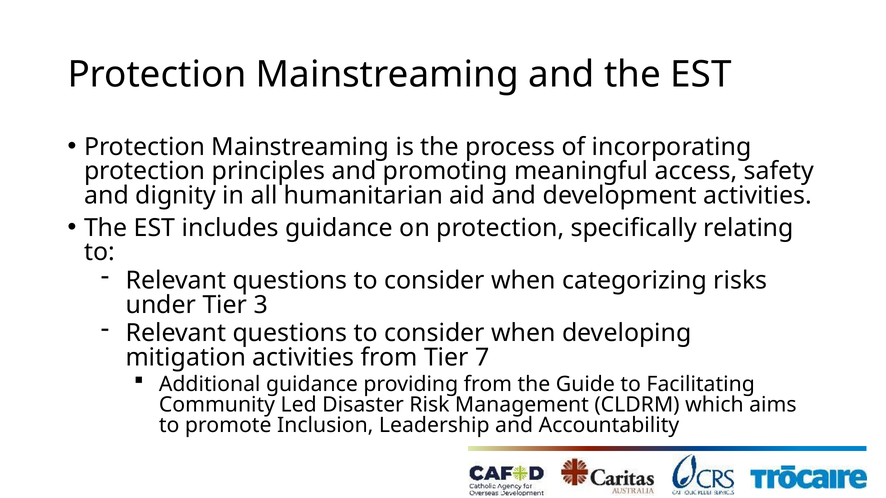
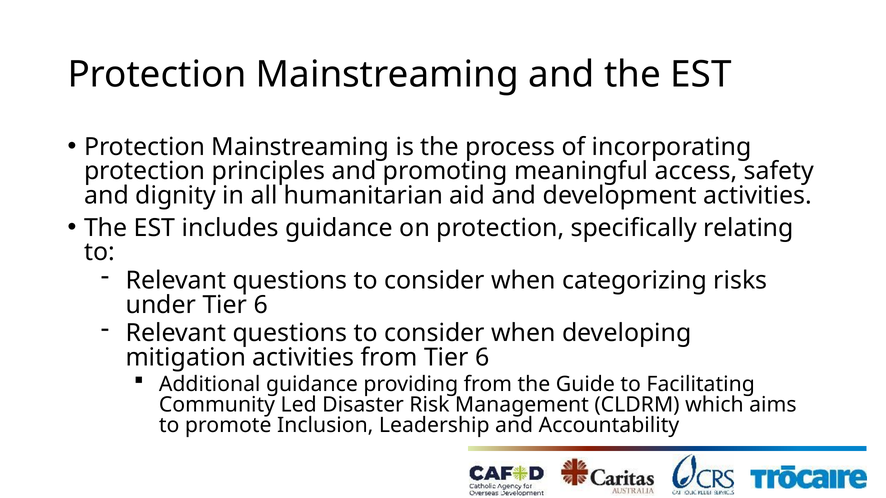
under Tier 3: 3 -> 6
from Tier 7: 7 -> 6
